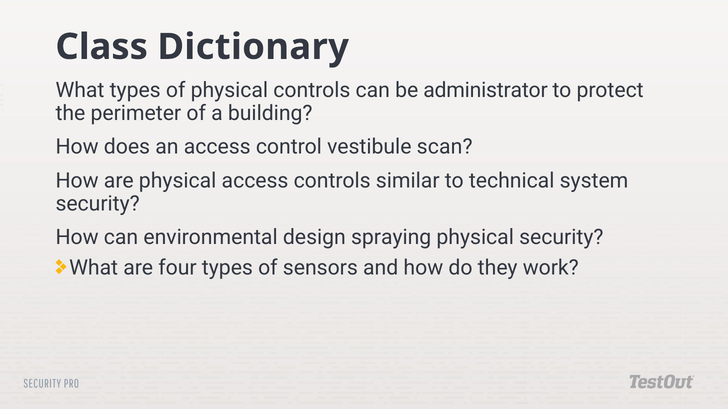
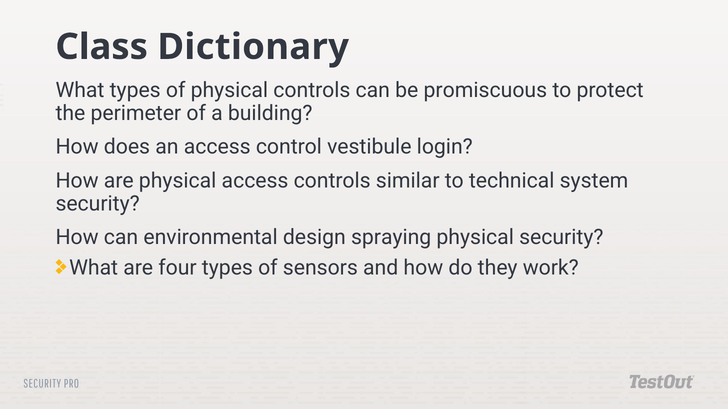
administrator: administrator -> promiscuous
scan: scan -> login
